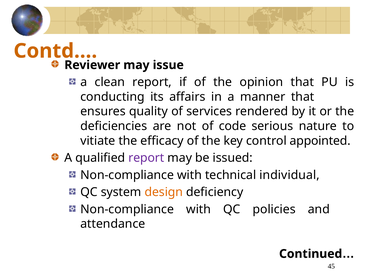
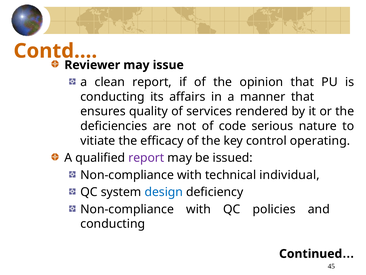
appointed: appointed -> operating
design colour: orange -> blue
attendance at (113, 223): attendance -> conducting
